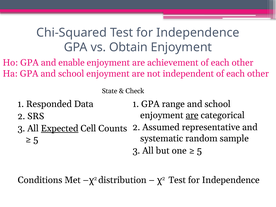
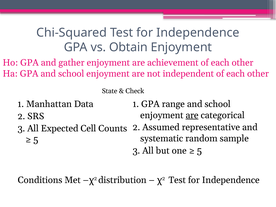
enable: enable -> gather
Responded: Responded -> Manhattan
Expected underline: present -> none
